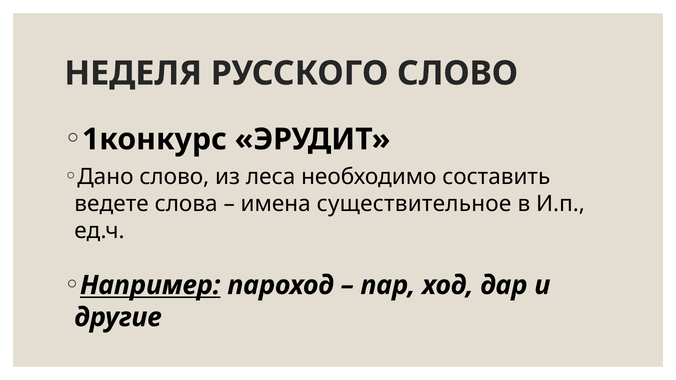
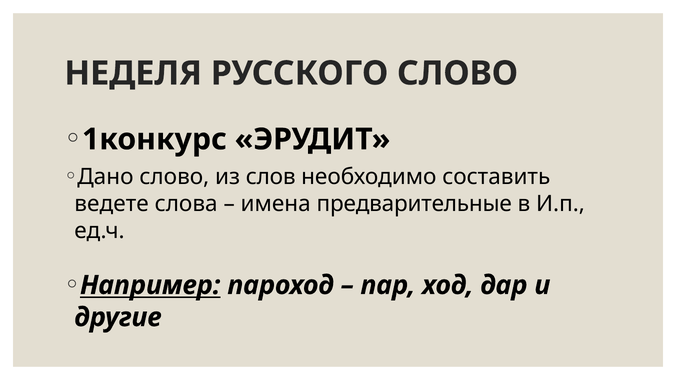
леса: леса -> слов
существительное: существительное -> предварительные
